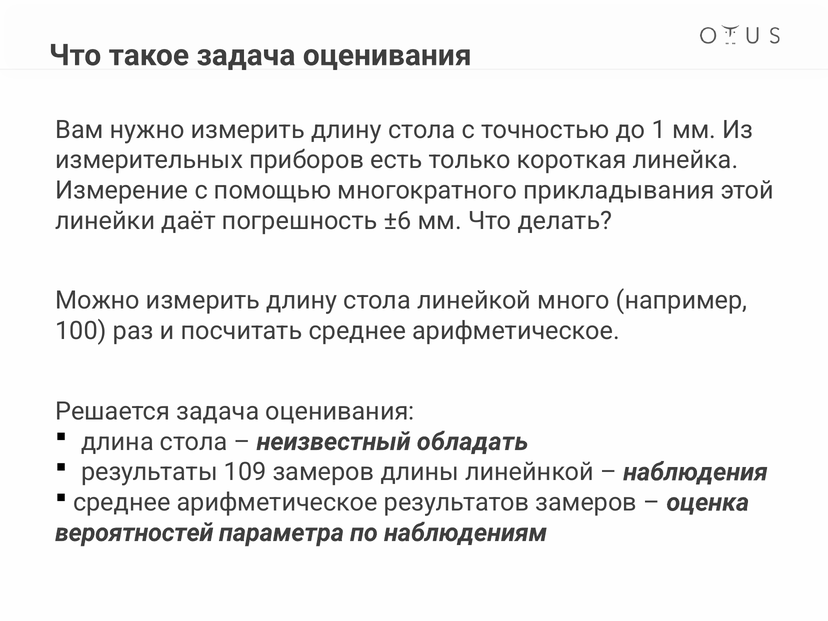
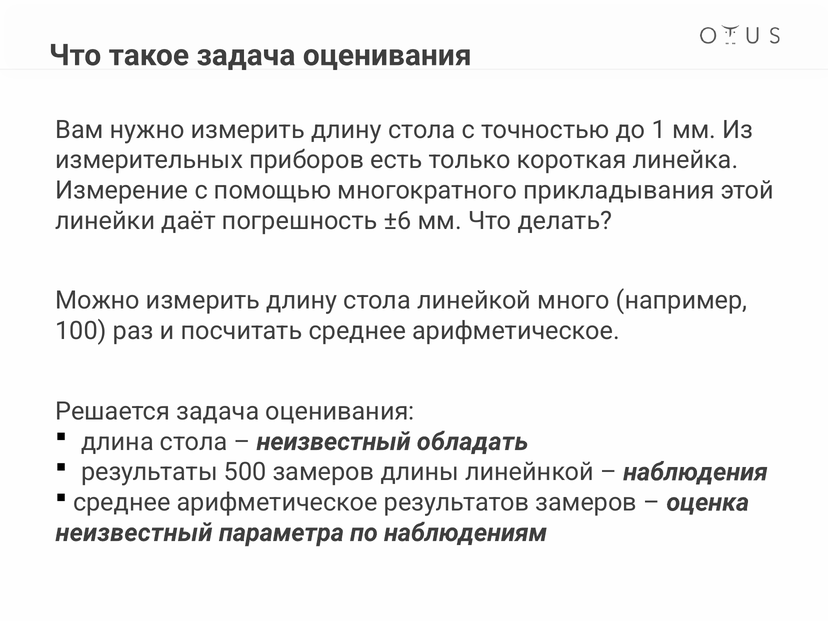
109: 109 -> 500
вероятностей at (134, 533): вероятностей -> неизвестный
